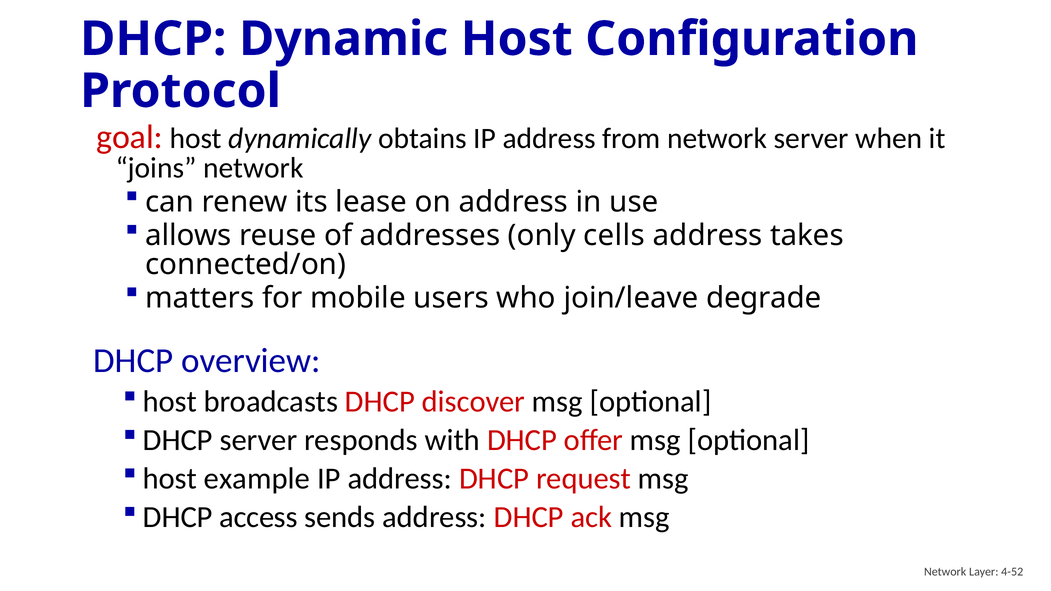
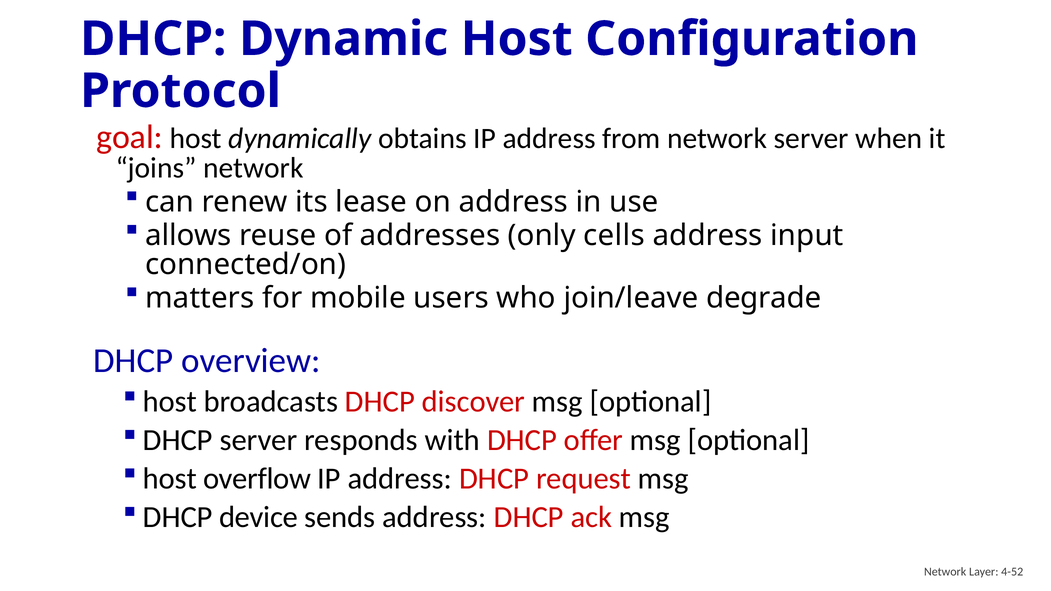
takes: takes -> input
example: example -> overflow
access: access -> device
